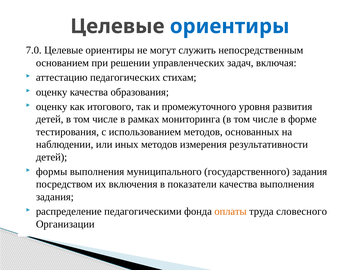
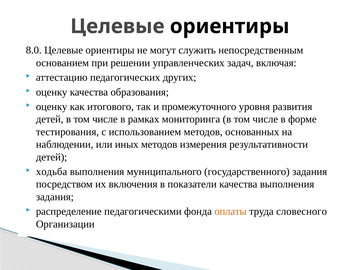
ориентиры at (230, 26) colour: blue -> black
7.0: 7.0 -> 8.0
стихам: стихам -> других
формы: формы -> ходьба
